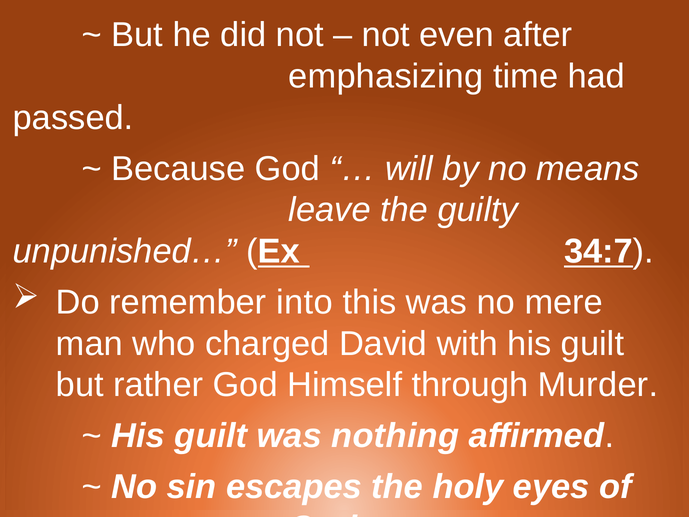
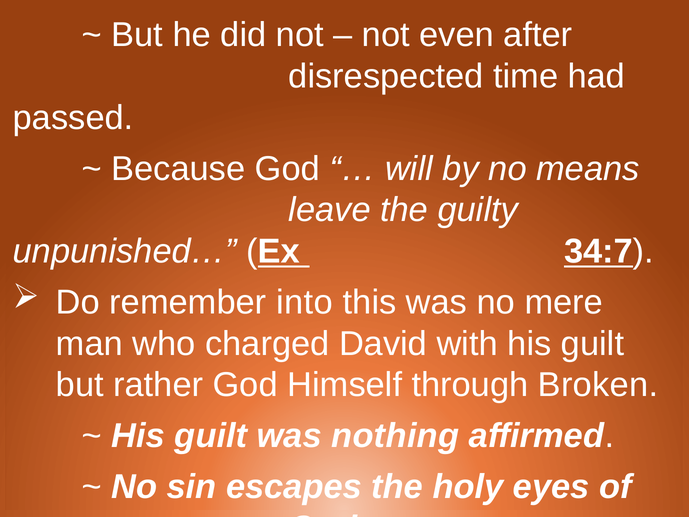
emphasizing: emphasizing -> disrespected
Murder: Murder -> Broken
